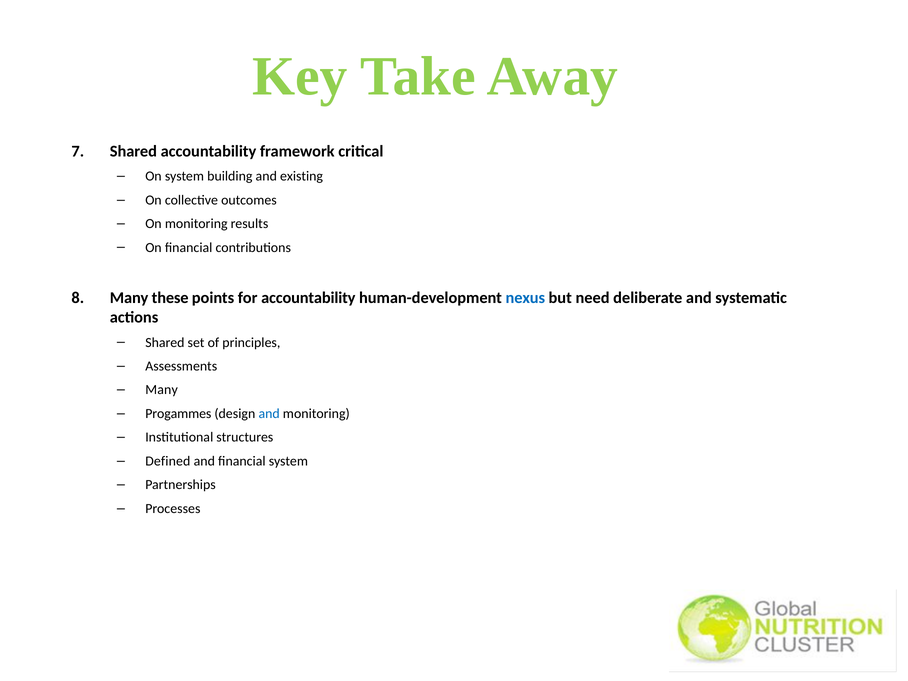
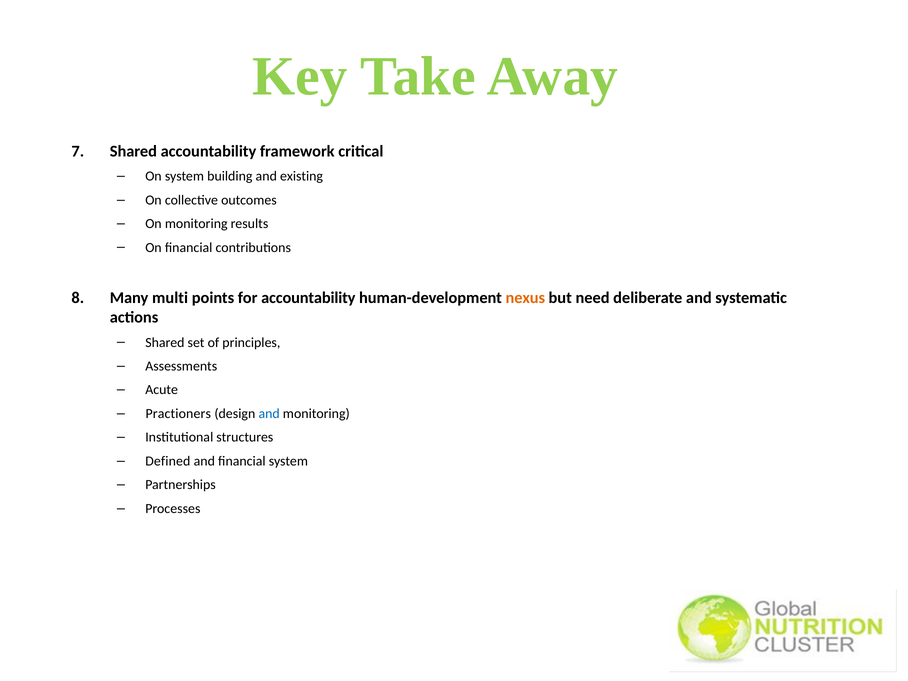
these: these -> multi
nexus colour: blue -> orange
Many at (162, 390): Many -> Acute
Progammes: Progammes -> Practioners
